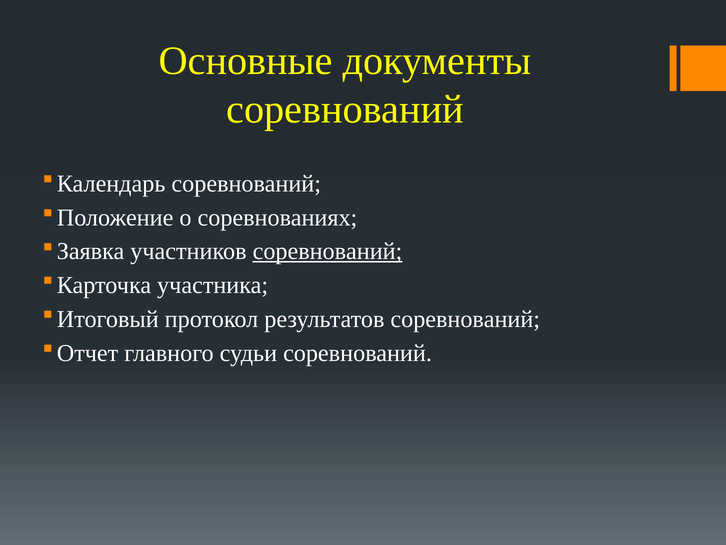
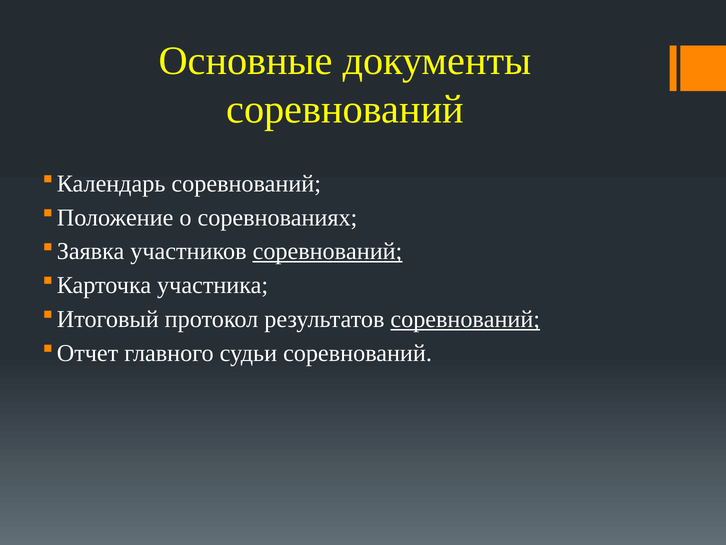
соревнований at (465, 319) underline: none -> present
